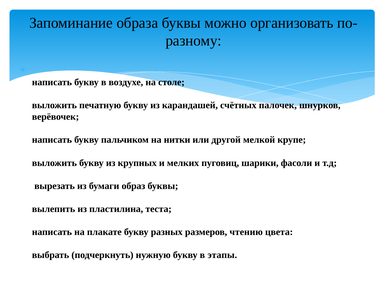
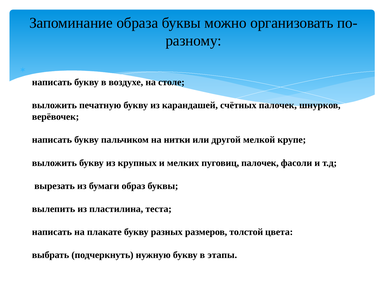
пуговиц шарики: шарики -> палочек
чтению: чтению -> толстой
